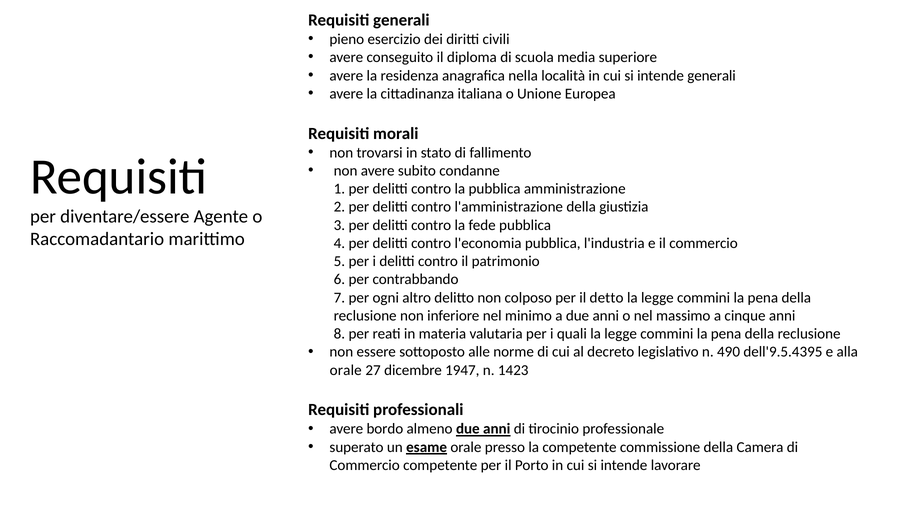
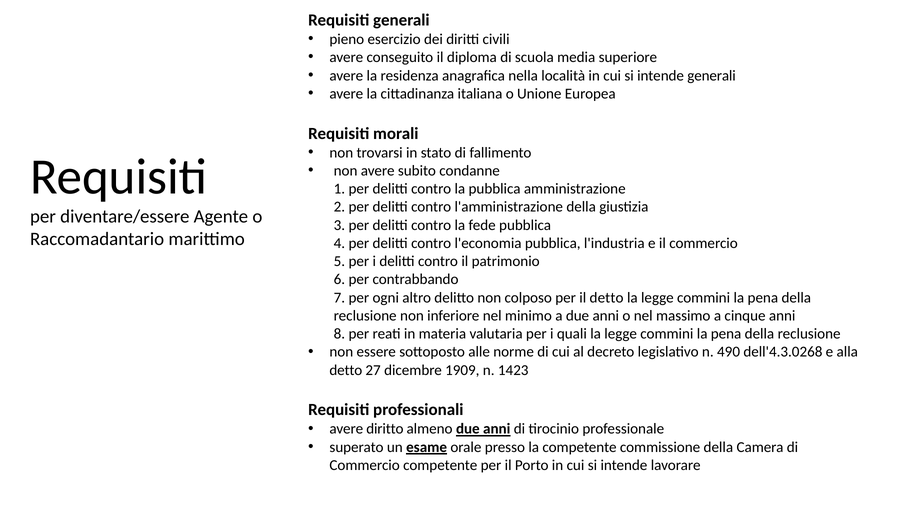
dell'9.5.4395: dell'9.5.4395 -> dell'4.3.0268
orale at (346, 370): orale -> detto
1947: 1947 -> 1909
bordo: bordo -> diritto
